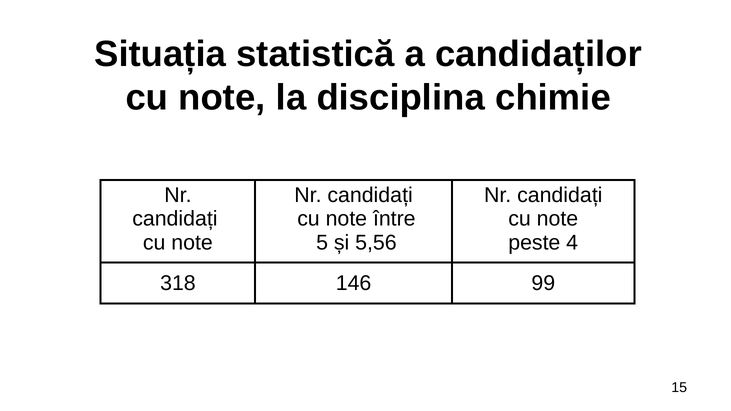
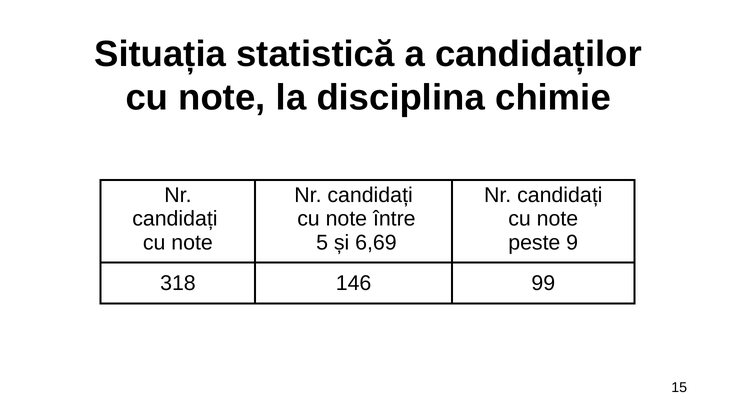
5,56: 5,56 -> 6,69
4: 4 -> 9
